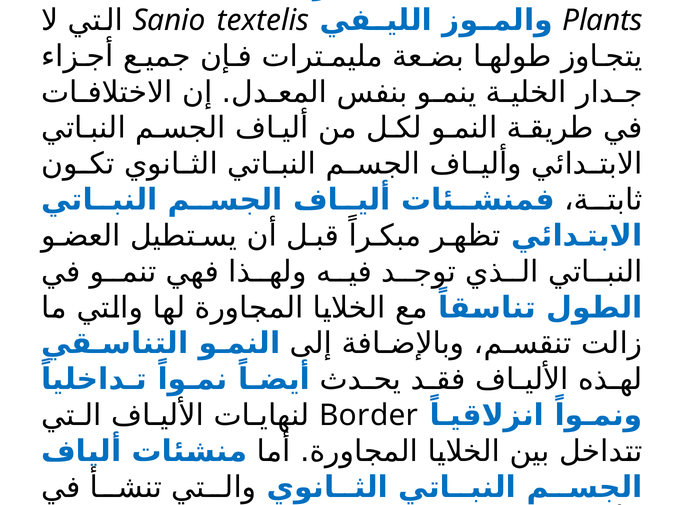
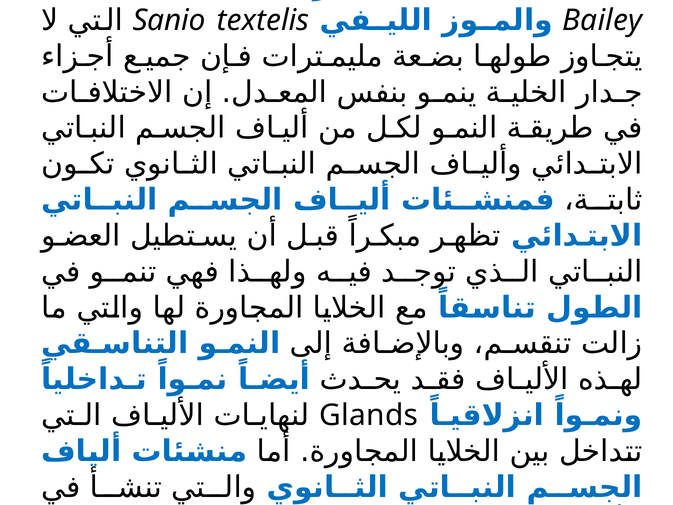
Plants: Plants -> Bailey
Border: Border -> Glands
